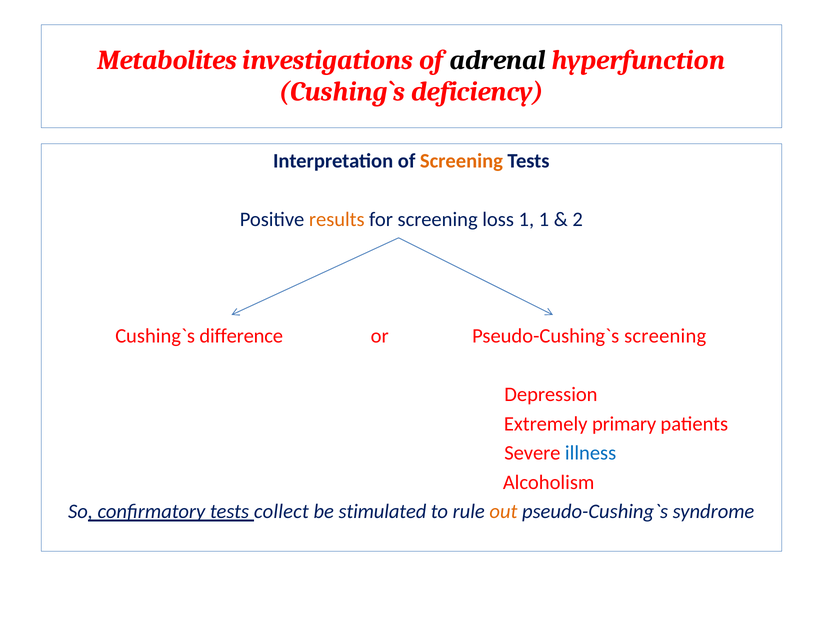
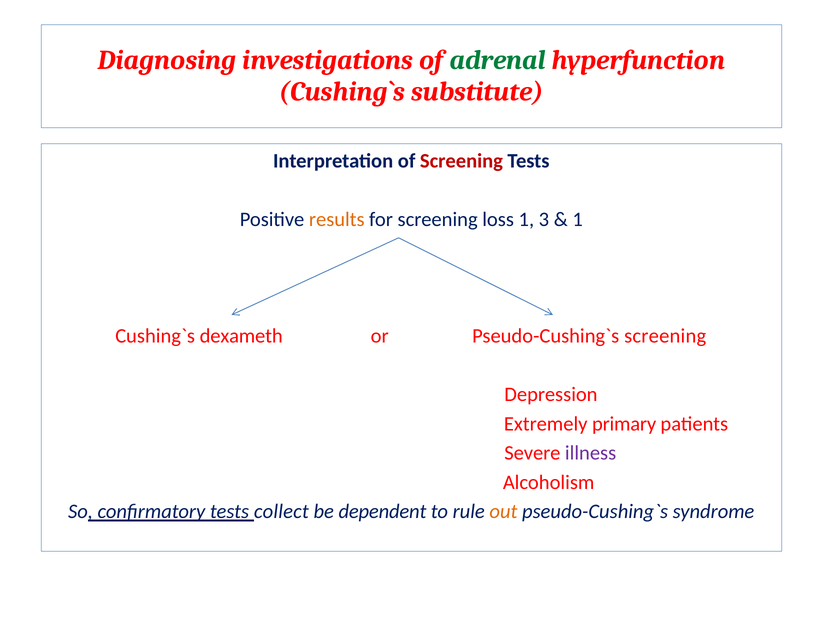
Metabolites: Metabolites -> Diagnosing
adrenal colour: black -> green
deficiency: deficiency -> substitute
Screening at (461, 161) colour: orange -> red
1 1: 1 -> 3
2 at (578, 219): 2 -> 1
difference: difference -> dexameth
illness colour: blue -> purple
stimulated: stimulated -> dependent
